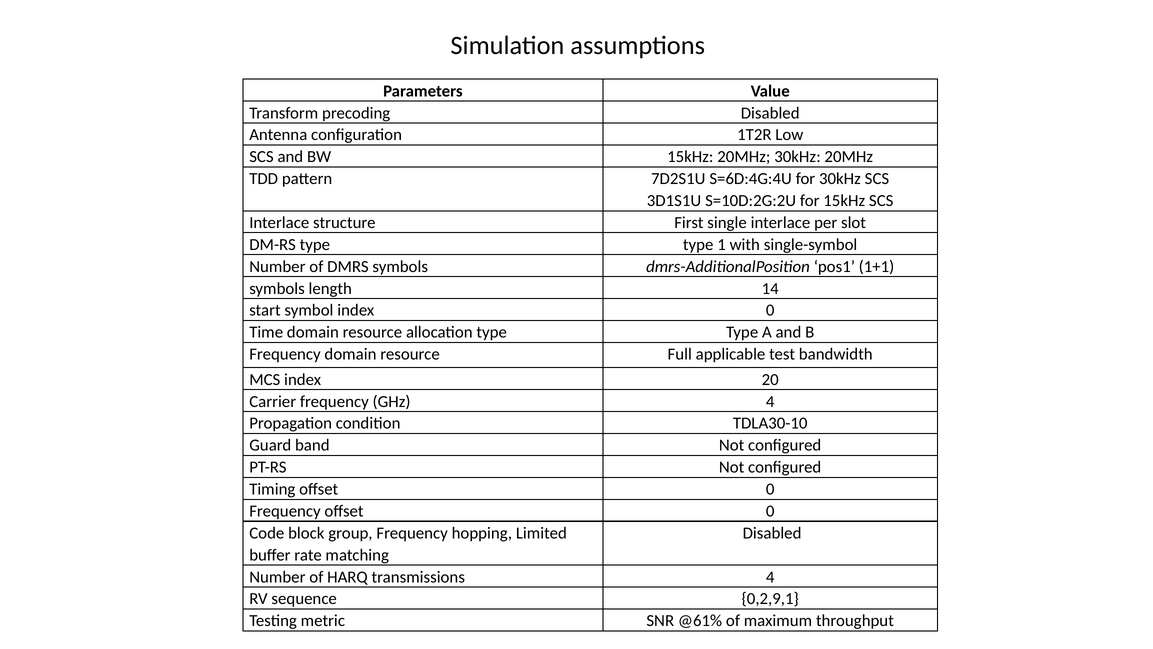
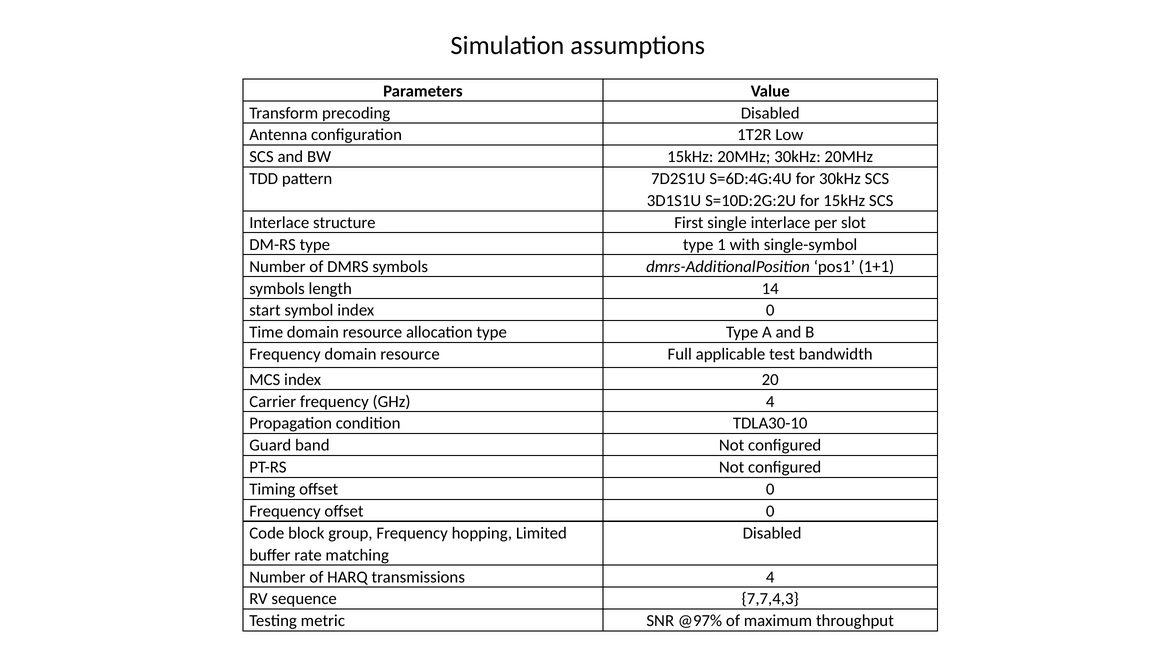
0,2,9,1: 0,2,9,1 -> 7,7,4,3
@61%: @61% -> @97%
